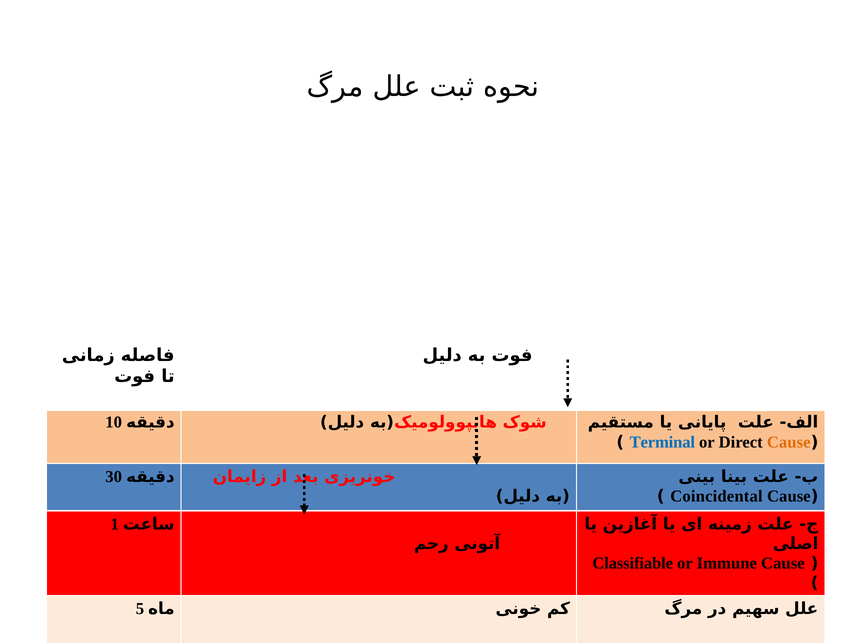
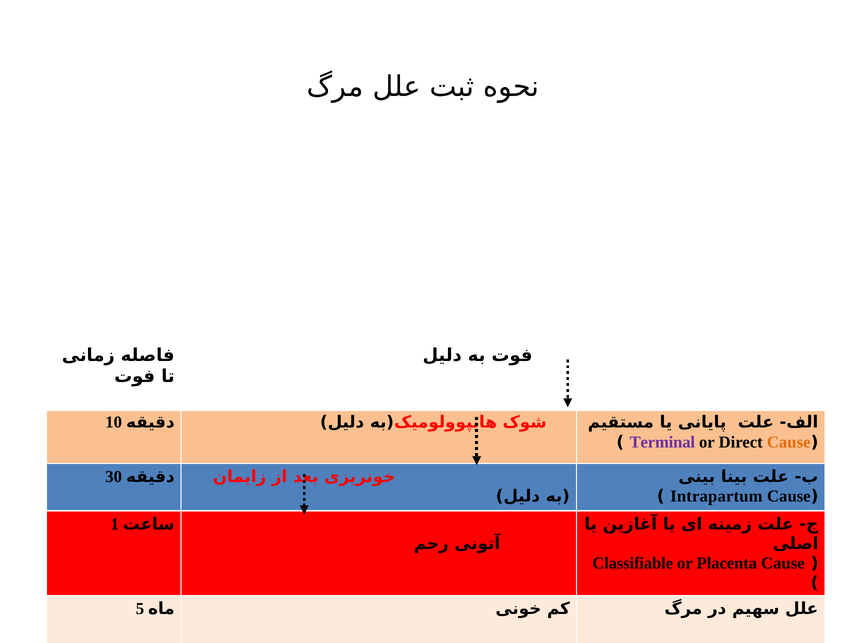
Terminal colour: blue -> purple
Coincidental: Coincidental -> Intrapartum
Immune: Immune -> Placenta
